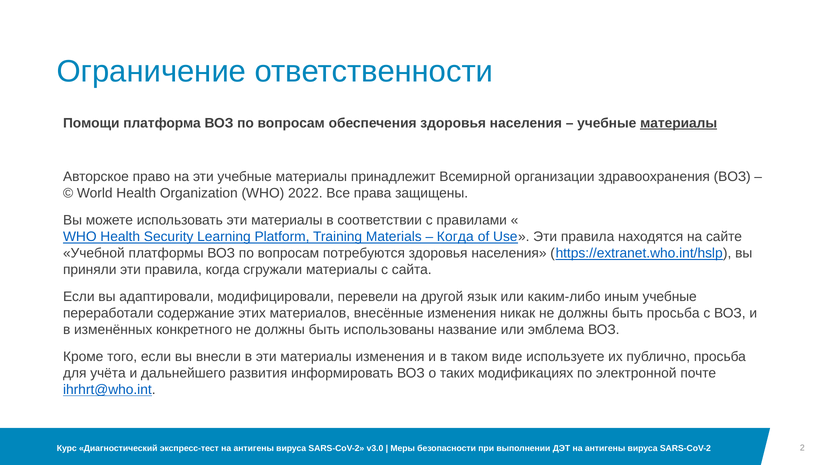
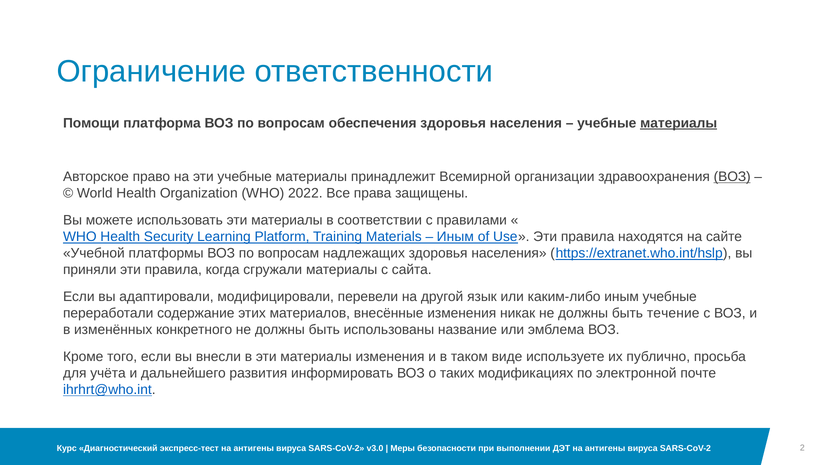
ВОЗ at (732, 177) underline: none -> present
Когда at (455, 237): Когда -> Иным
потребуются: потребуются -> надлежащих
быть просьба: просьба -> течение
